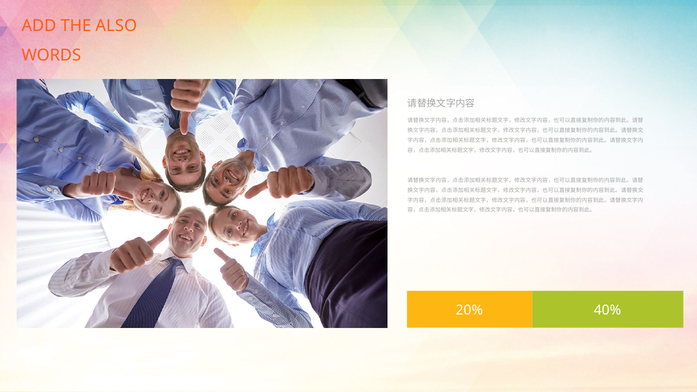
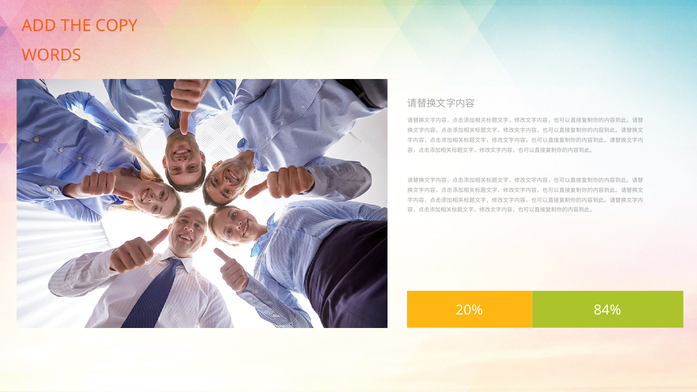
ALSO: ALSO -> COPY
40%: 40% -> 84%
